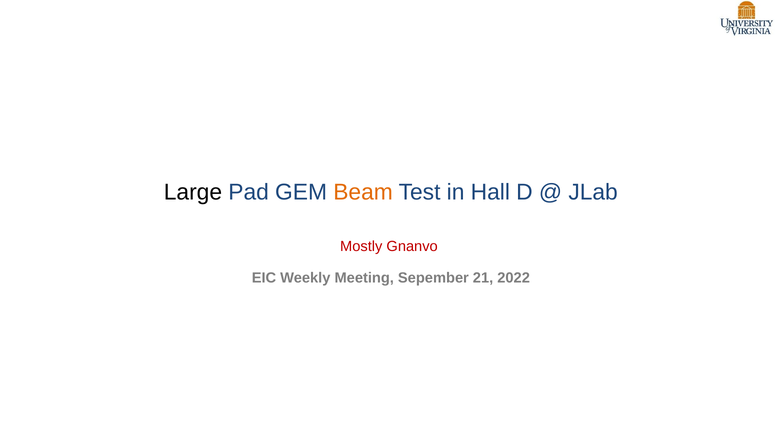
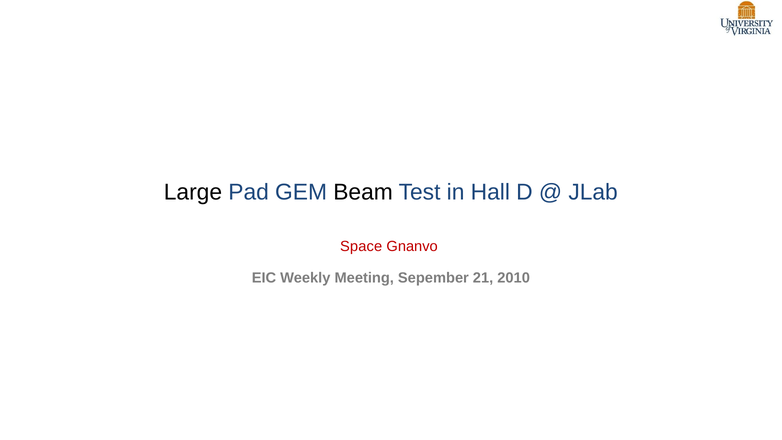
Beam colour: orange -> black
Mostly: Mostly -> Space
2022: 2022 -> 2010
